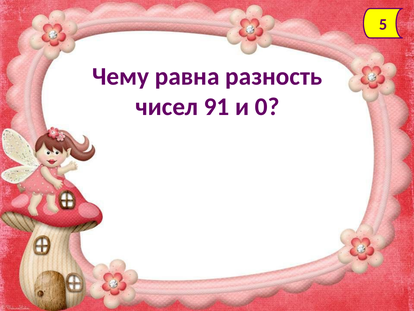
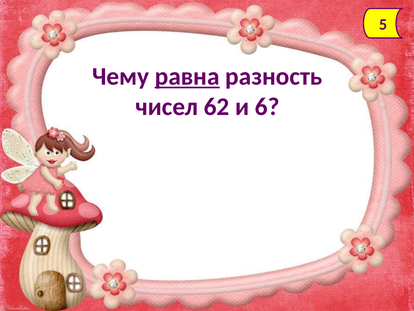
равна underline: none -> present
91: 91 -> 62
0: 0 -> 6
